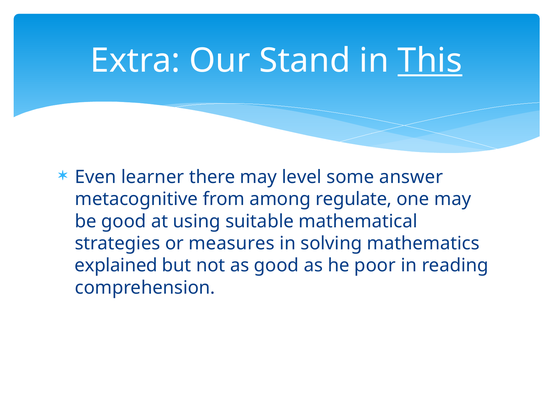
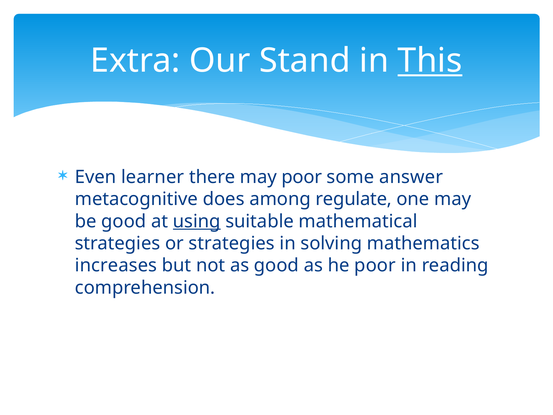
may level: level -> poor
from: from -> does
using underline: none -> present
or measures: measures -> strategies
explained: explained -> increases
